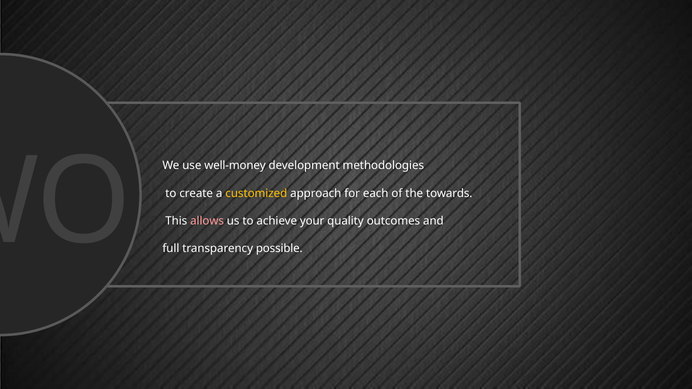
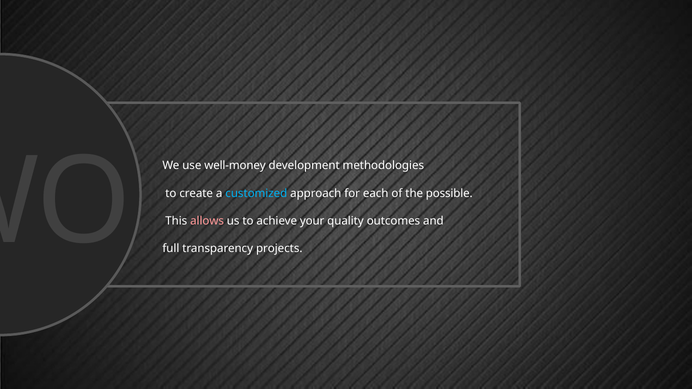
customized colour: yellow -> light blue
towards: towards -> possible
possible: possible -> projects
